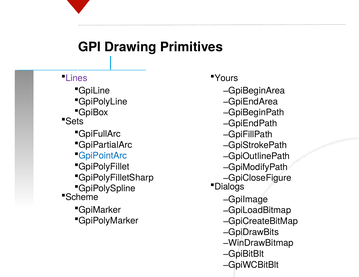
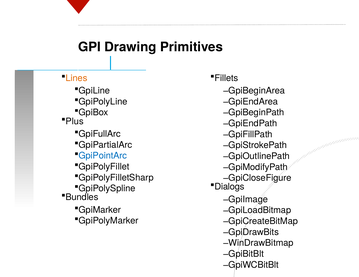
Lines colour: purple -> orange
Yours: Yours -> Fillets
Sets: Sets -> Plus
Scheme: Scheme -> Bundles
